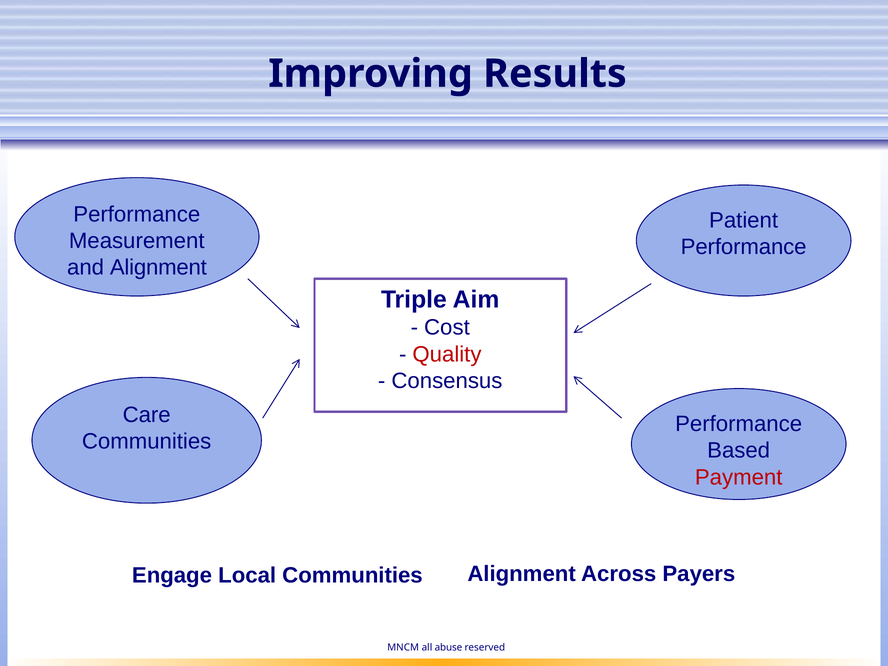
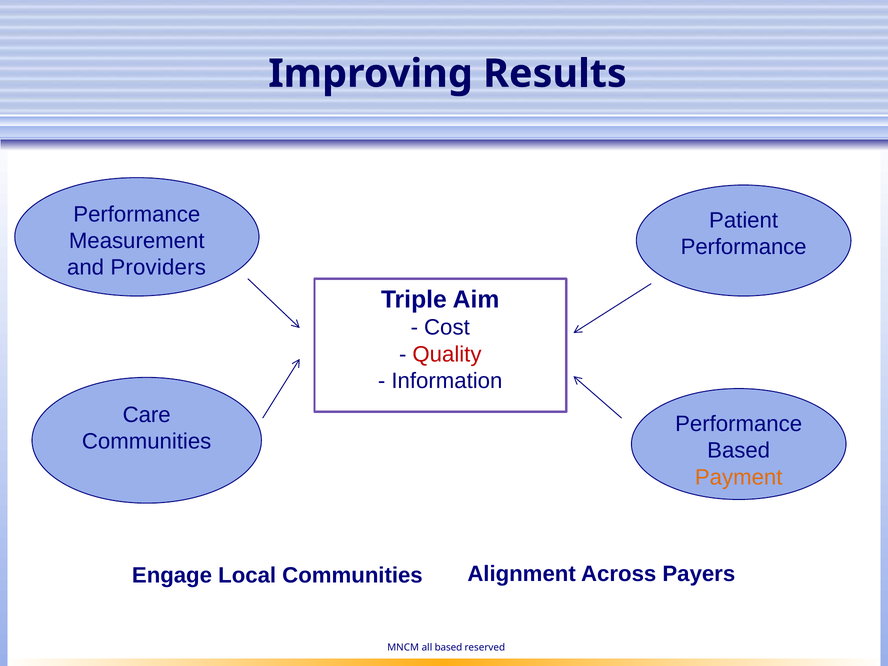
and Alignment: Alignment -> Providers
Consensus: Consensus -> Information
Payment colour: red -> orange
all abuse: abuse -> based
